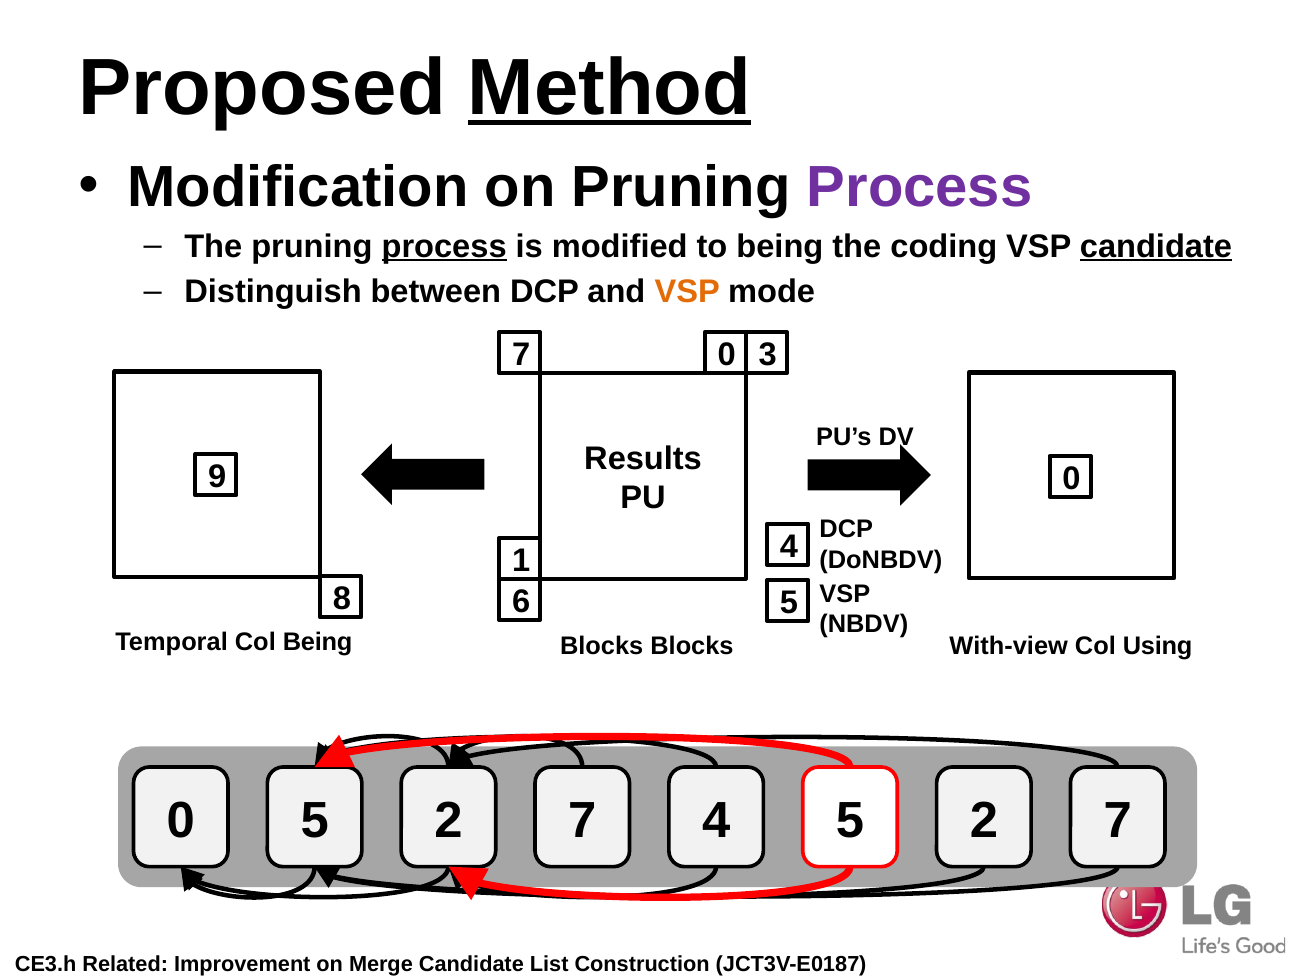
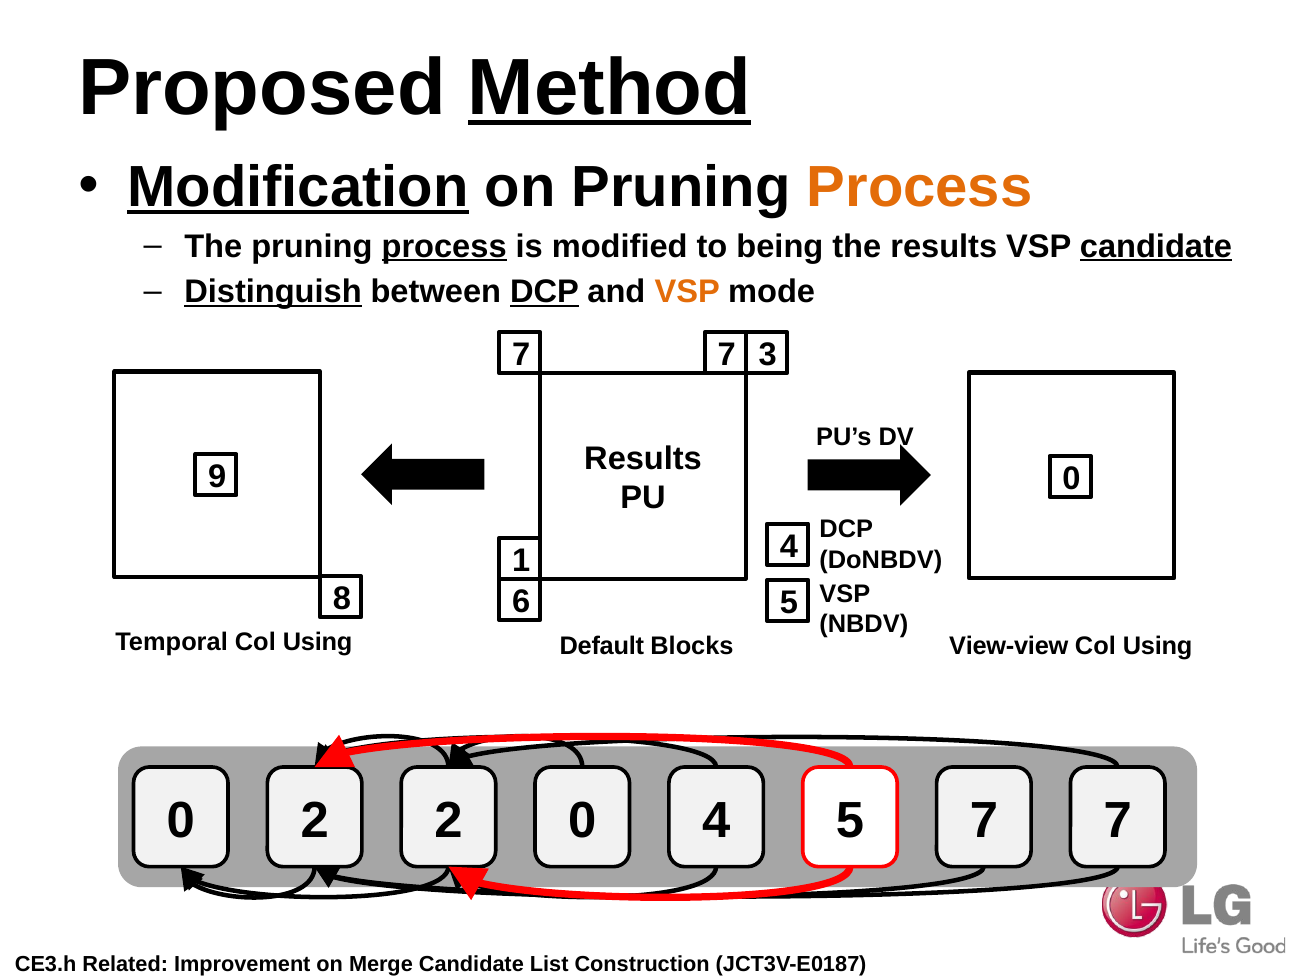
Modification underline: none -> present
Process at (920, 187) colour: purple -> orange
the coding: coding -> results
Distinguish underline: none -> present
DCP at (545, 292) underline: none -> present
0 at (727, 355): 0 -> 7
Temporal Col Being: Being -> Using
Blocks at (602, 646): Blocks -> Default
With-view: With-view -> View-view
0 5: 5 -> 2
7 at (582, 820): 7 -> 0
4 5 2: 2 -> 7
